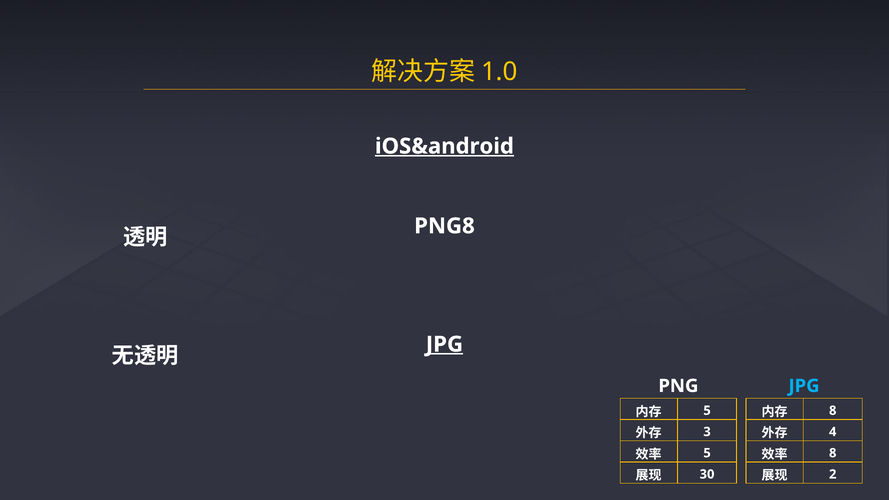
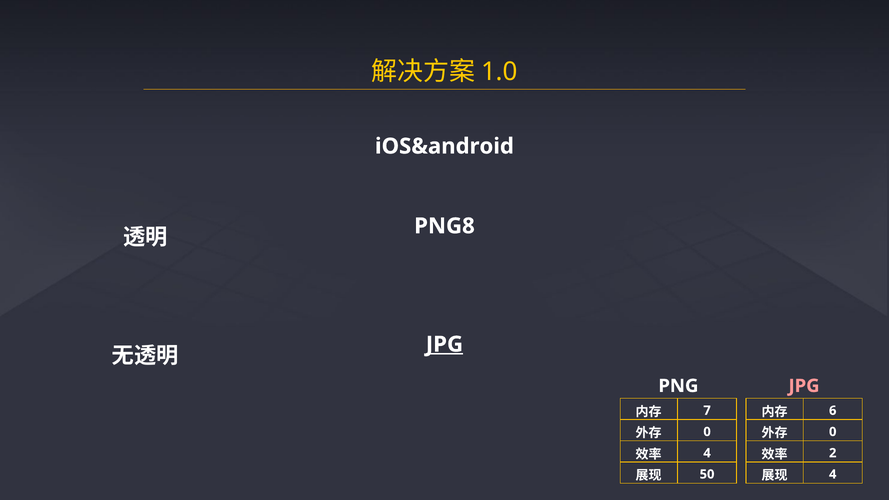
iOS&android underline: present -> none
JPG at (804, 386) colour: light blue -> pink
5 at (707, 411): 5 -> 7
8 at (833, 411): 8 -> 6
3 at (707, 432): 3 -> 0
4 at (833, 432): 4 -> 0
5 at (707, 453): 5 -> 4
8 at (833, 453): 8 -> 2
30: 30 -> 50
2 at (833, 474): 2 -> 4
